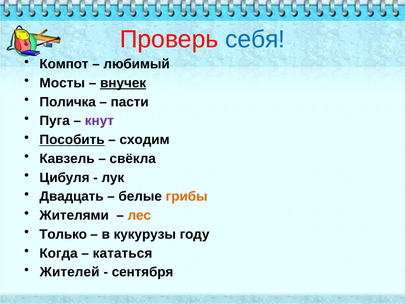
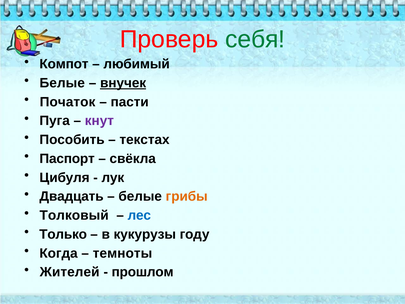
себя colour: blue -> green
Мосты at (62, 83): Мосты -> Белые
Поличка: Поличка -> Початок
Пособить underline: present -> none
сходим: сходим -> текстах
Кавзель: Кавзель -> Паспорт
Жителями: Жителями -> Толковый
лес colour: orange -> blue
кататься: кататься -> темноты
сентября: сентября -> прошлом
